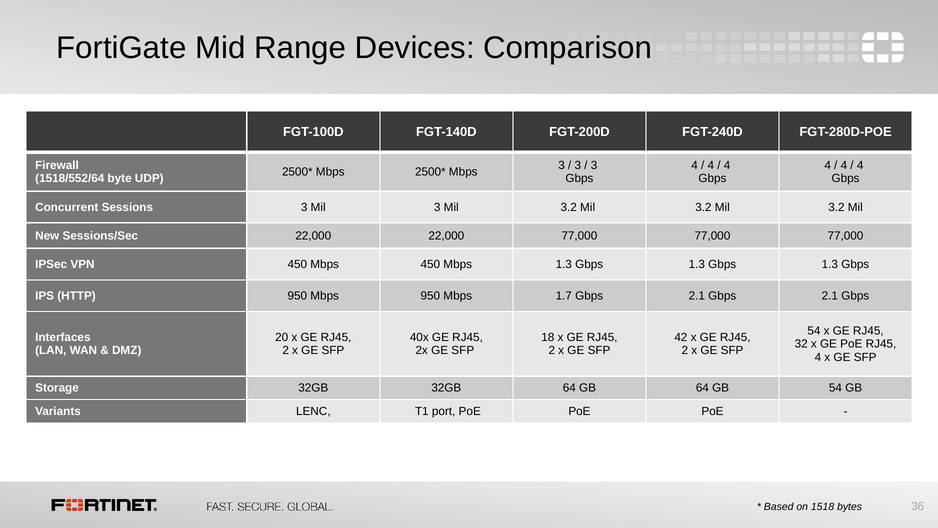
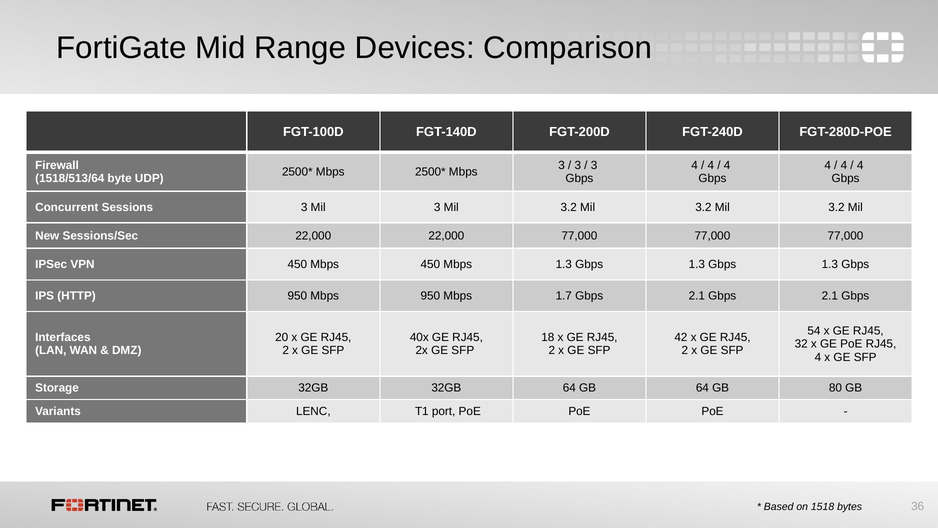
1518/552/64: 1518/552/64 -> 1518/513/64
GB 54: 54 -> 80
